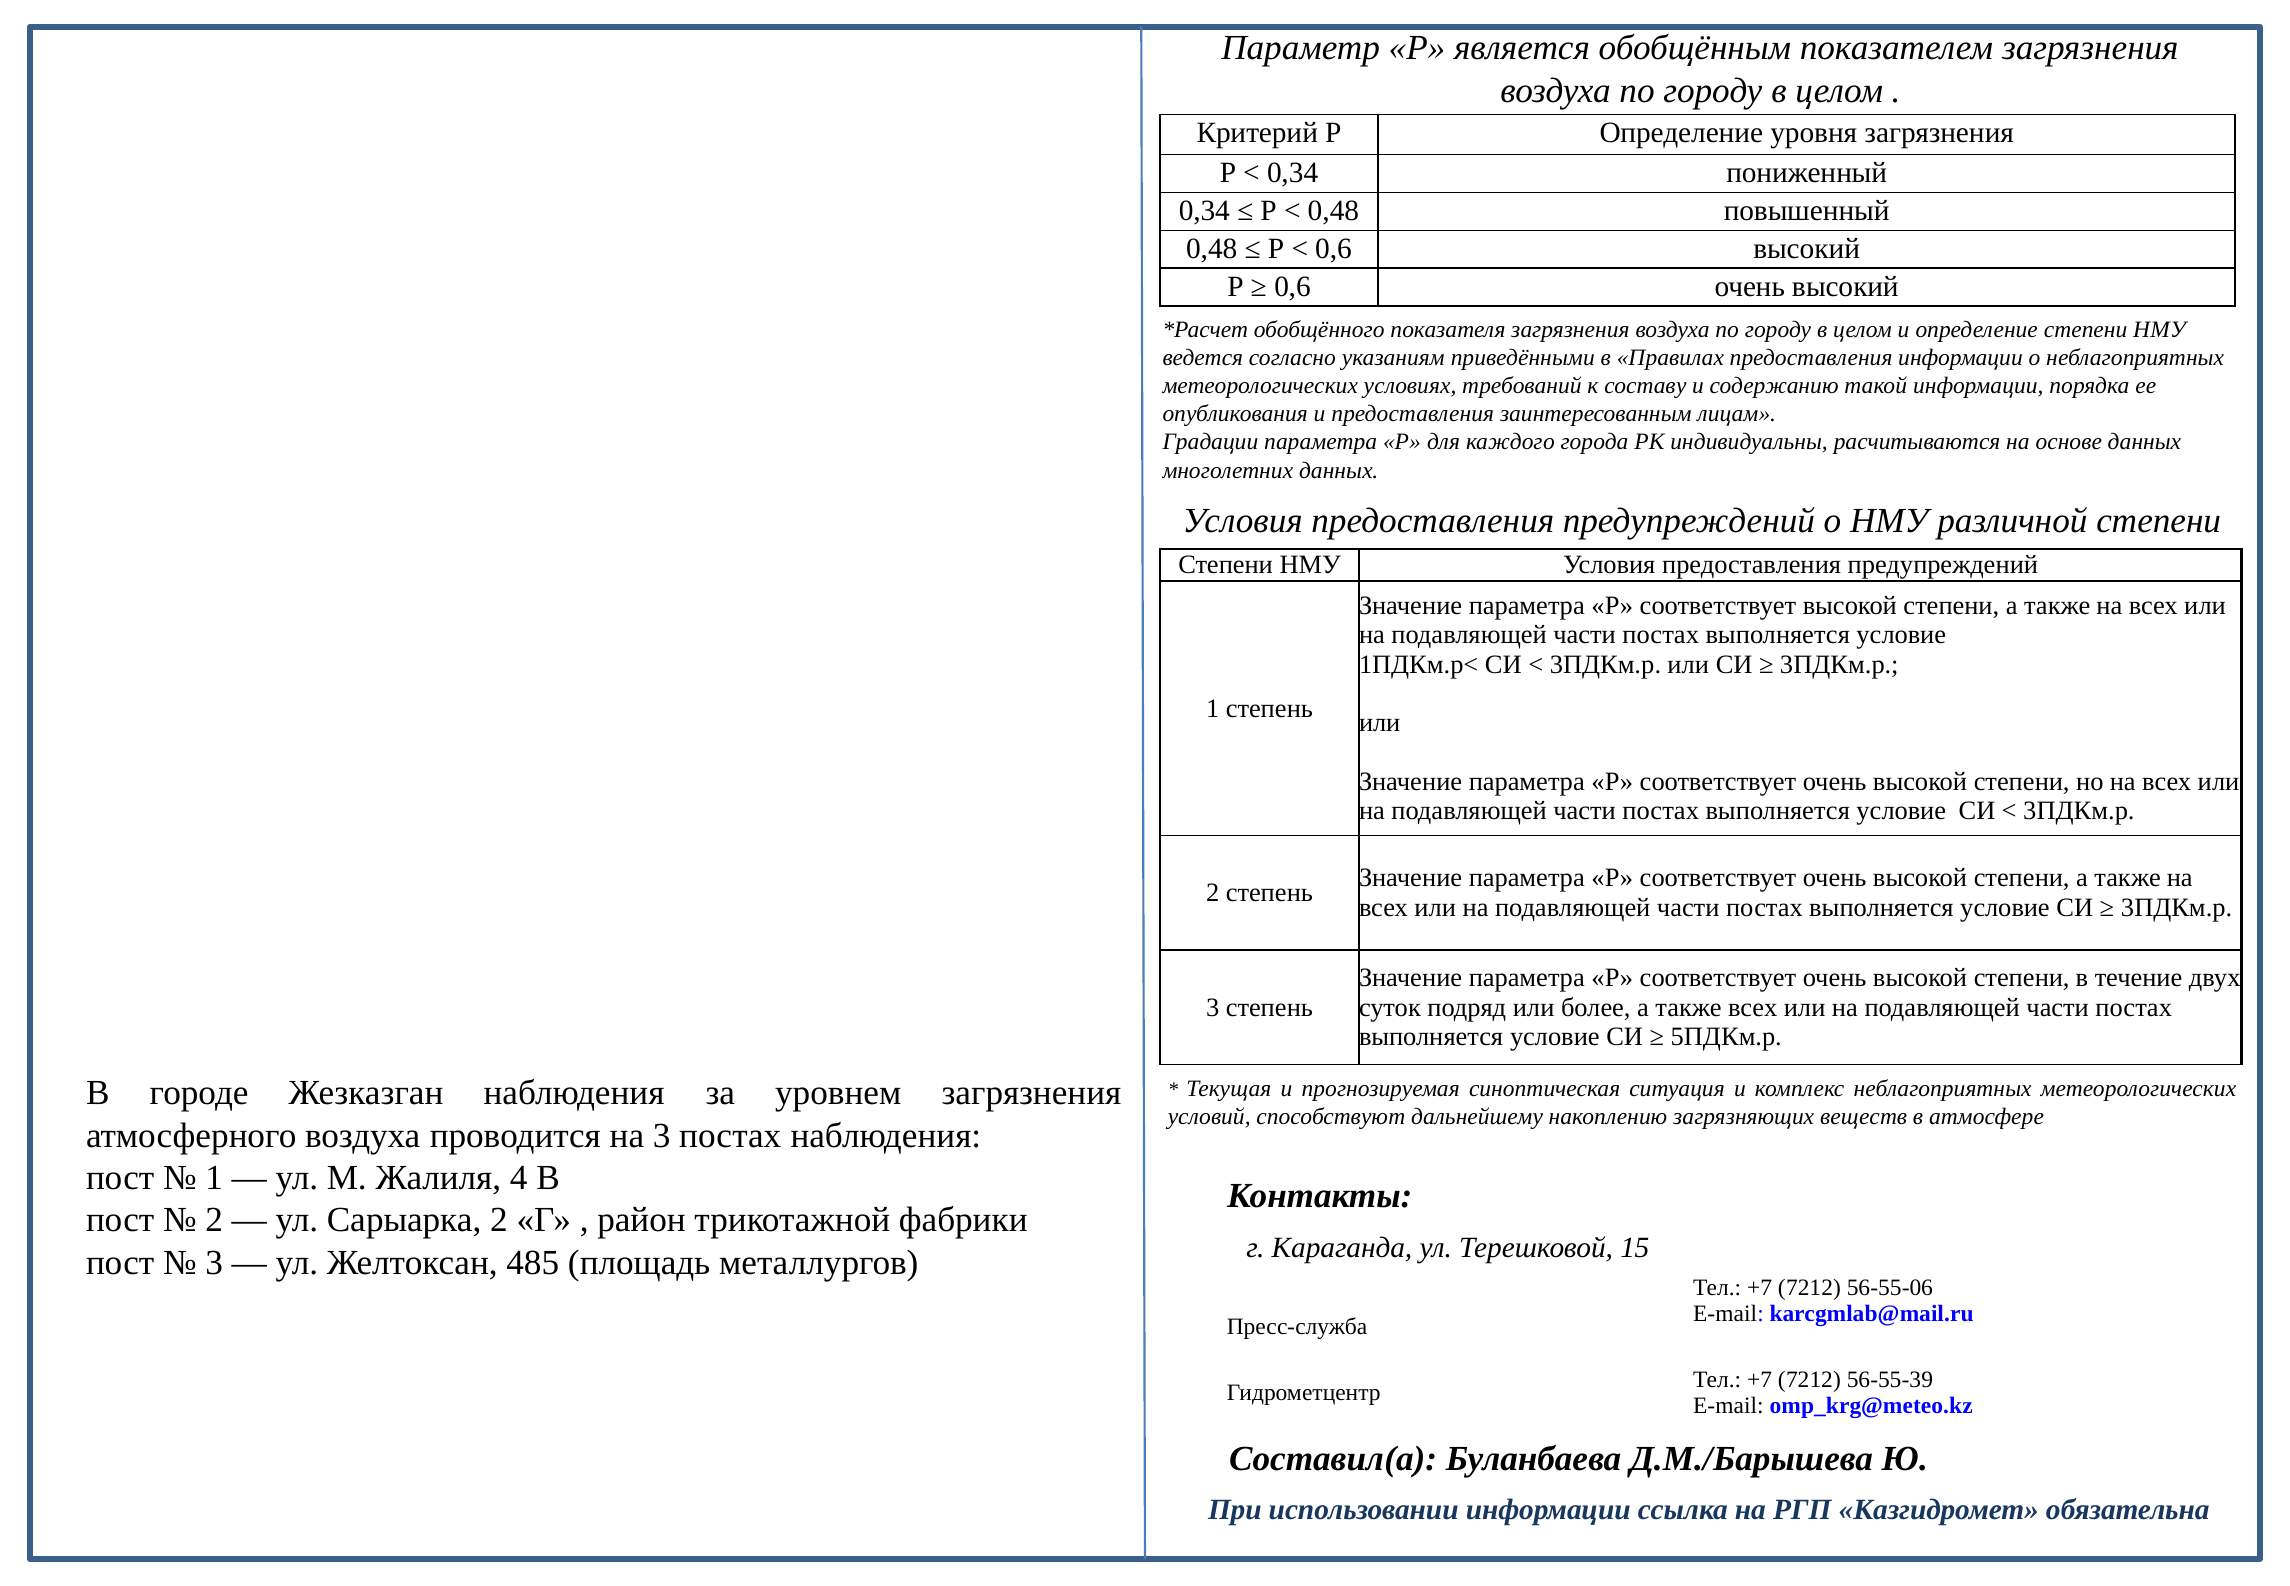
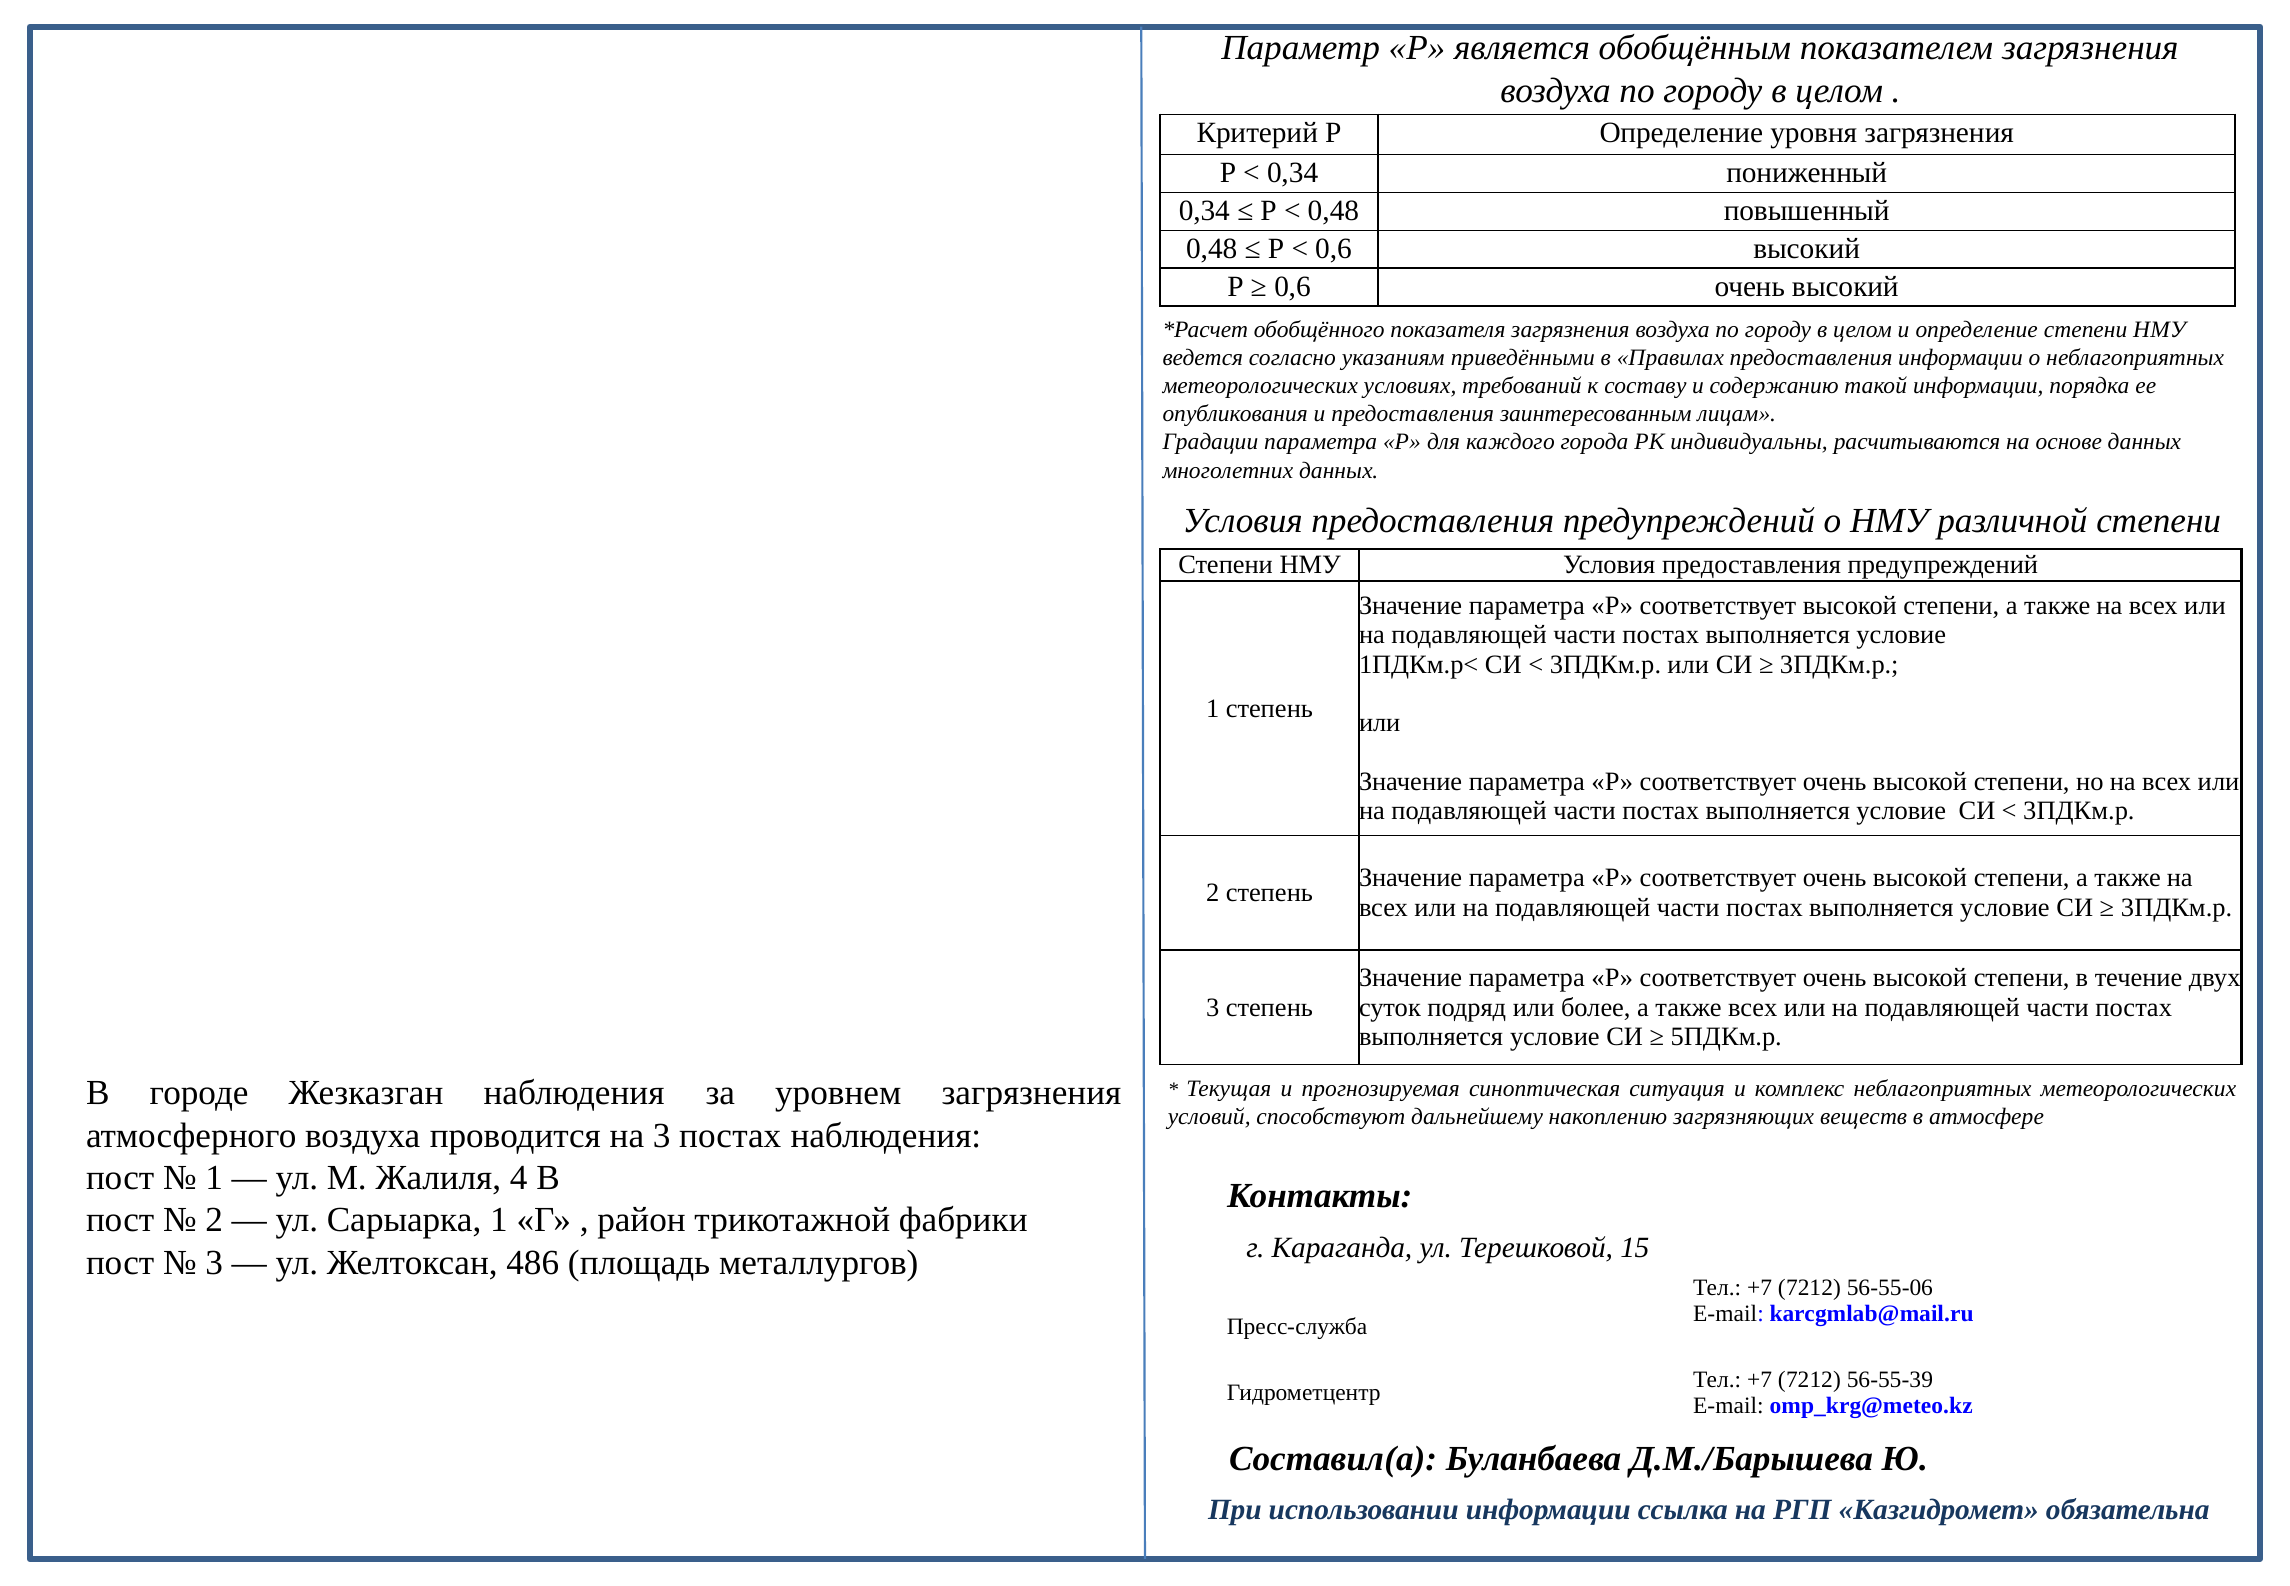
Сарыарка 2: 2 -> 1
485: 485 -> 486
